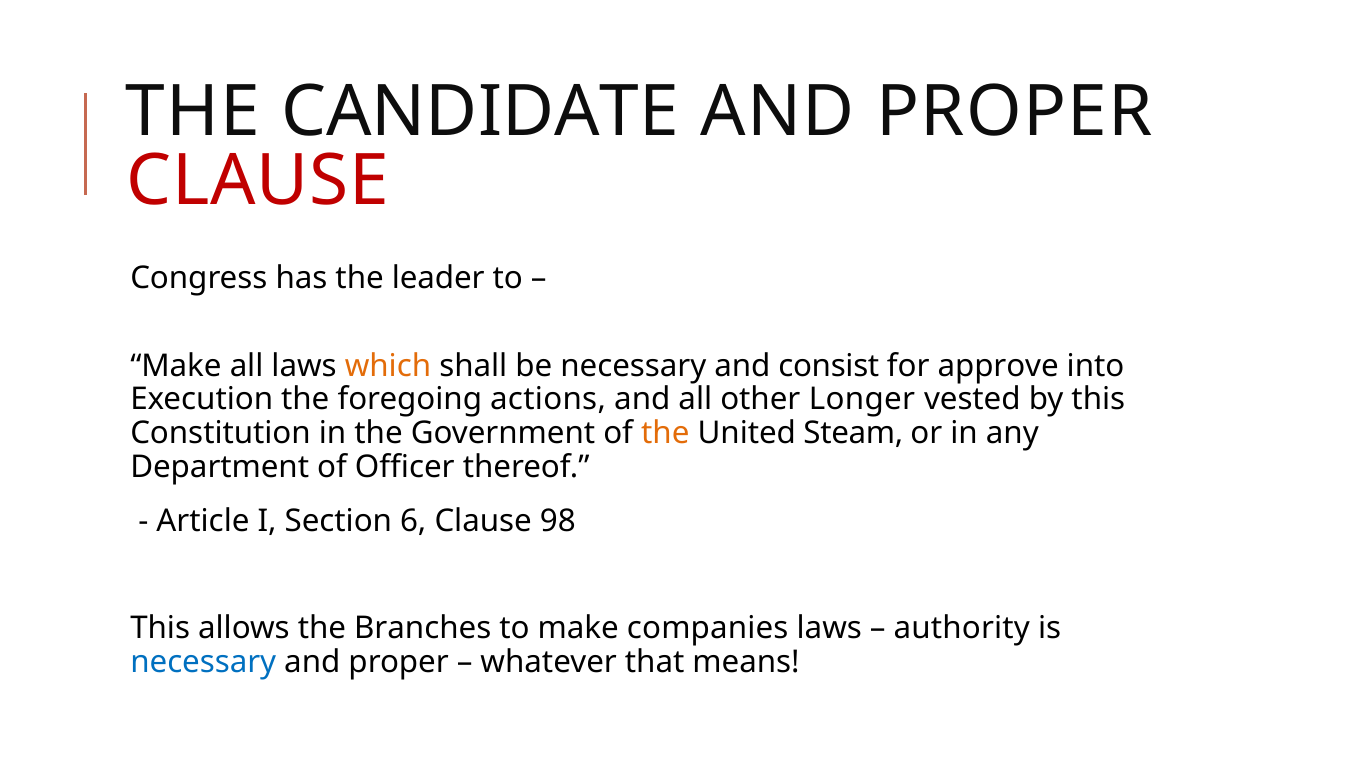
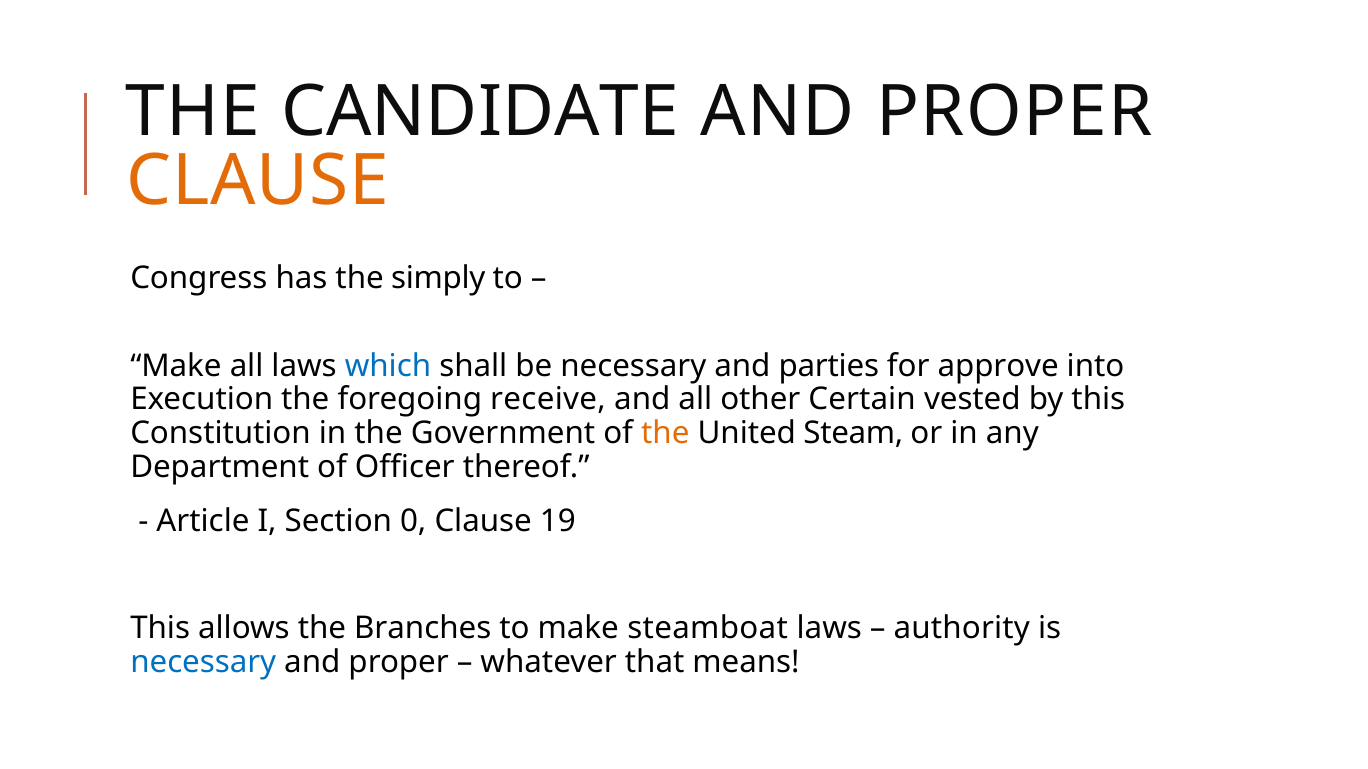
CLAUSE at (258, 181) colour: red -> orange
leader: leader -> simply
which colour: orange -> blue
consist: consist -> parties
actions: actions -> receive
Longer: Longer -> Certain
6: 6 -> 0
98: 98 -> 19
companies: companies -> steamboat
